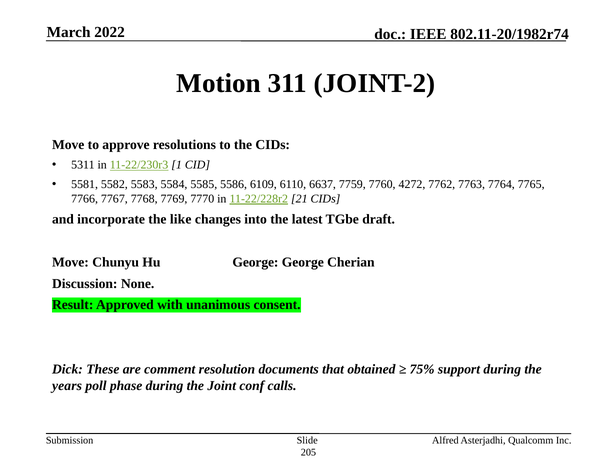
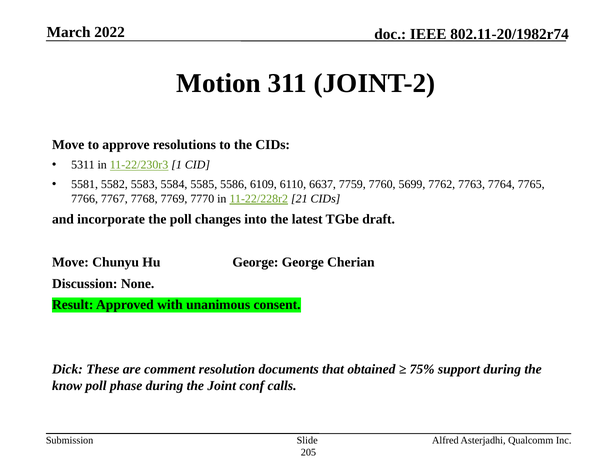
4272: 4272 -> 5699
the like: like -> poll
years: years -> know
